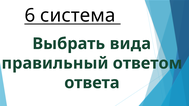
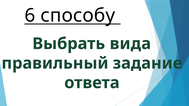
система: система -> способу
ответом: ответом -> задание
